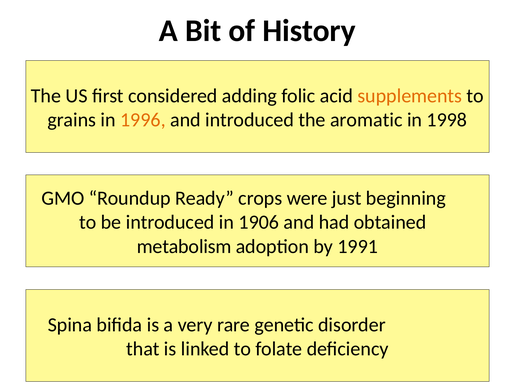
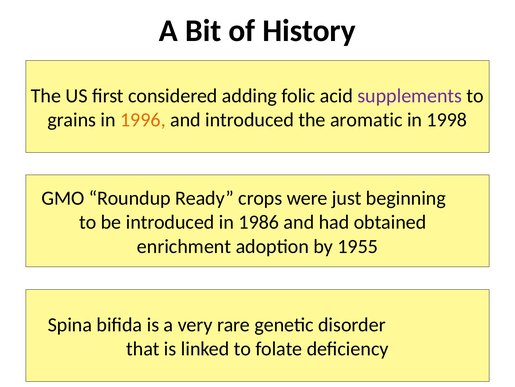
supplements colour: orange -> purple
1906: 1906 -> 1986
metabolism: metabolism -> enrichment
1991: 1991 -> 1955
